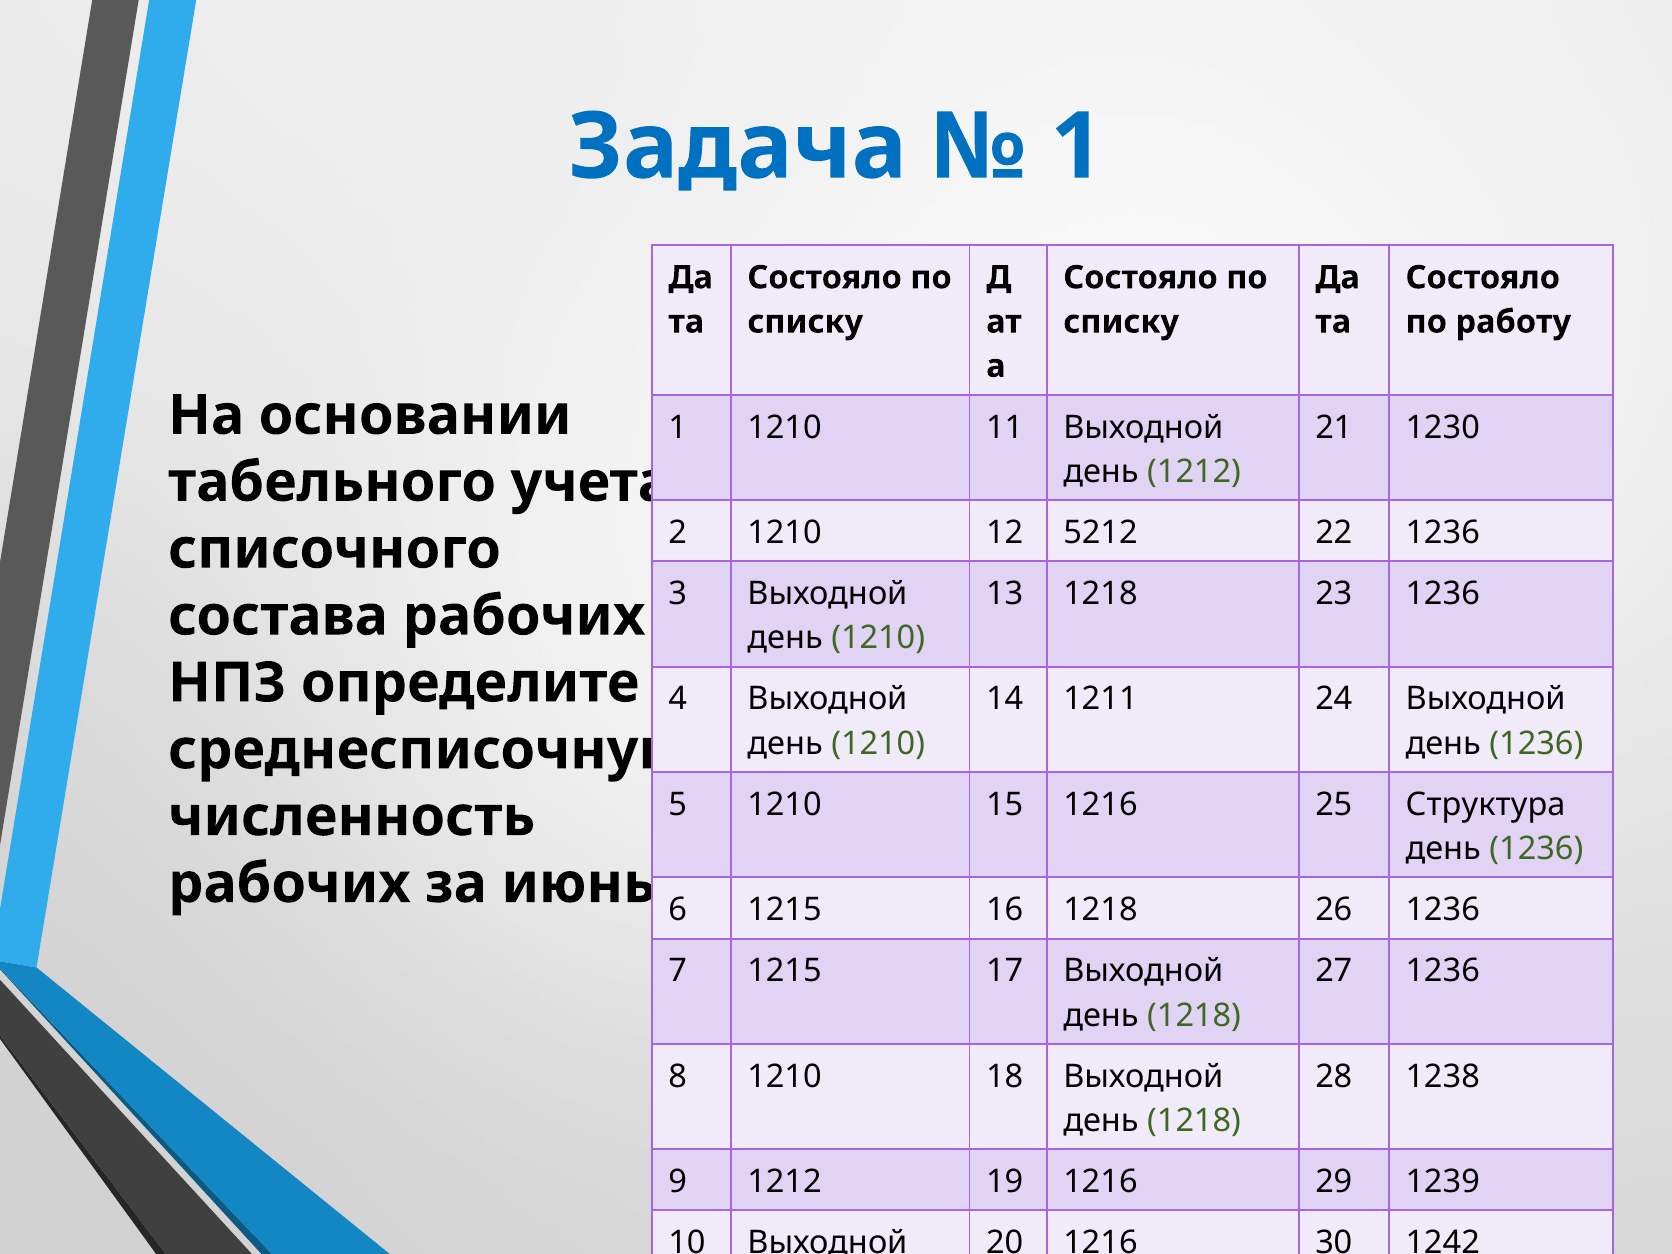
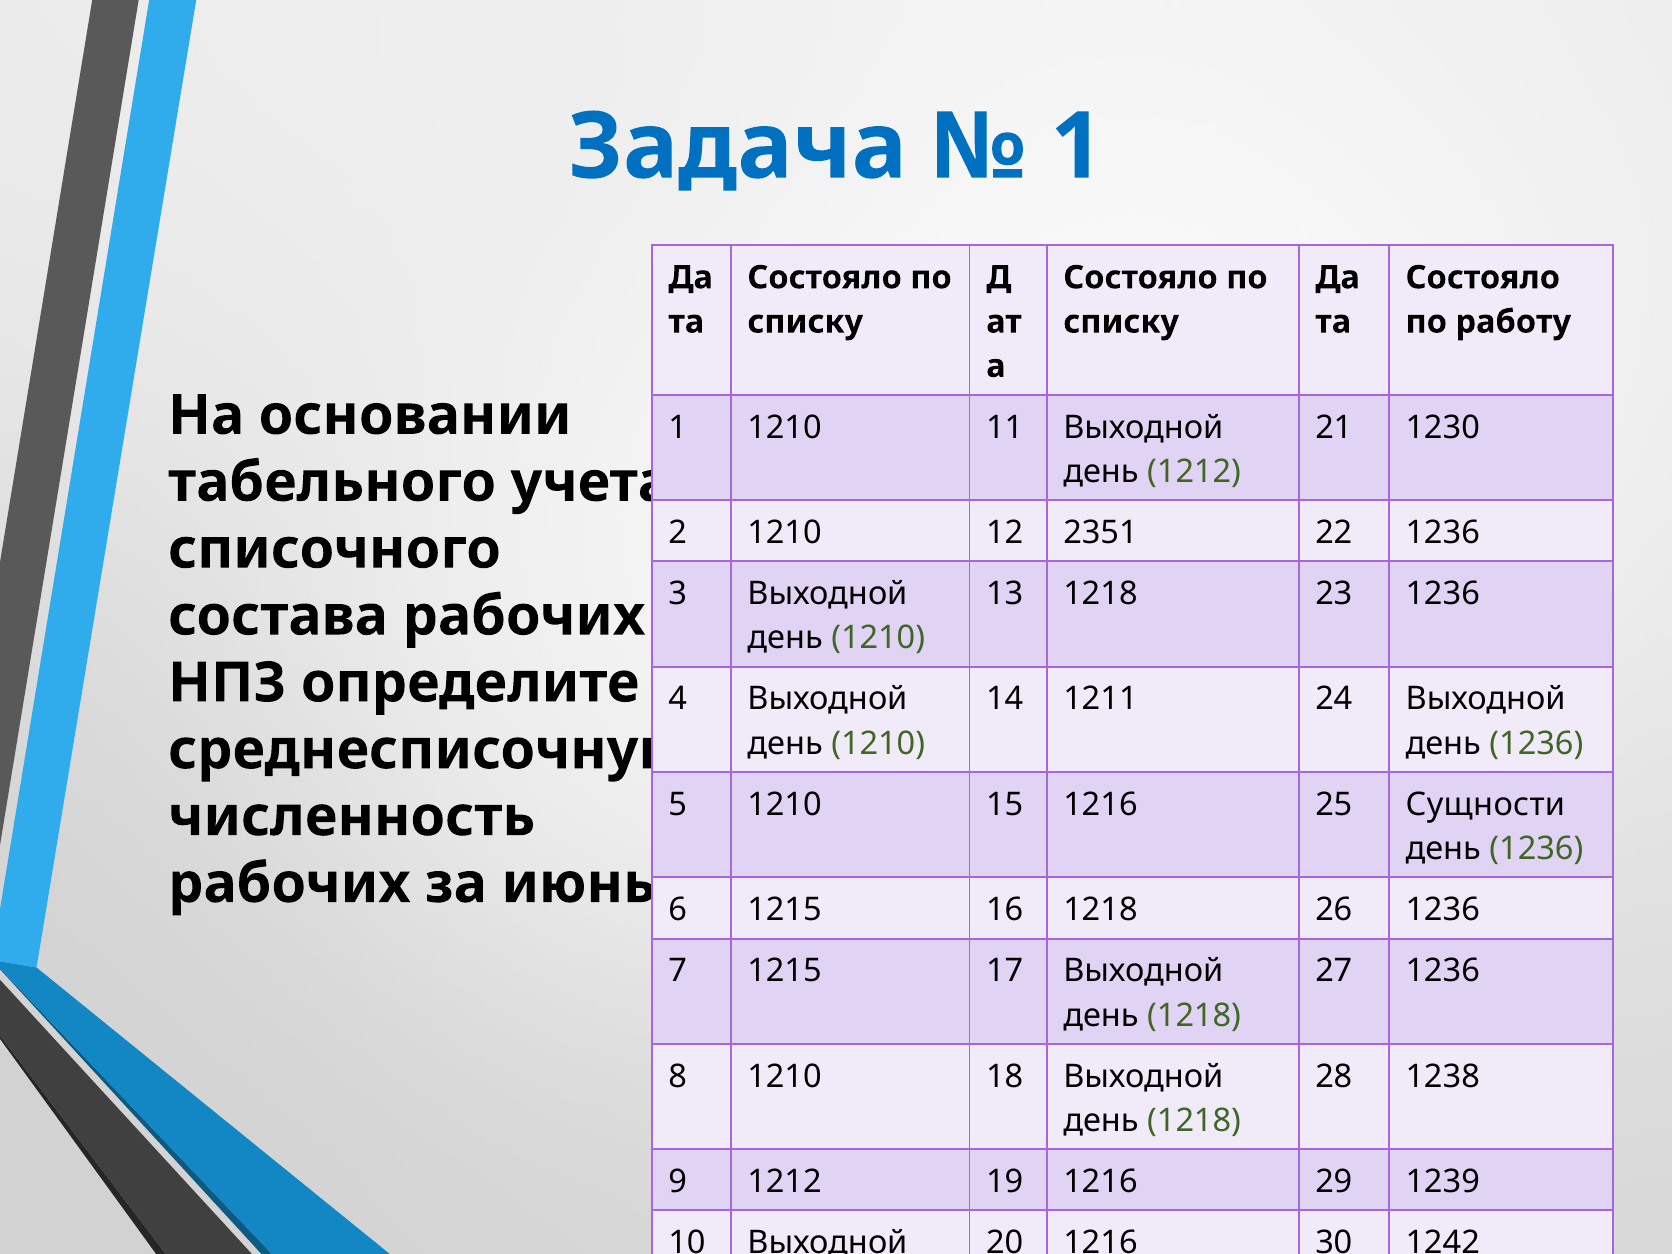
5212: 5212 -> 2351
Структура: Структура -> Сущности
